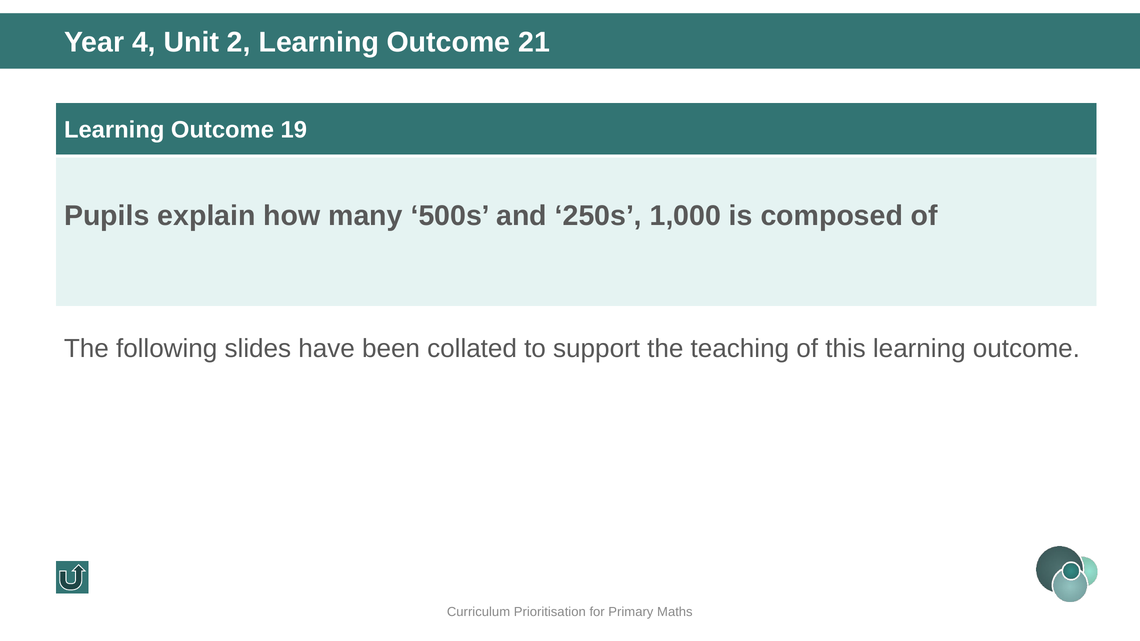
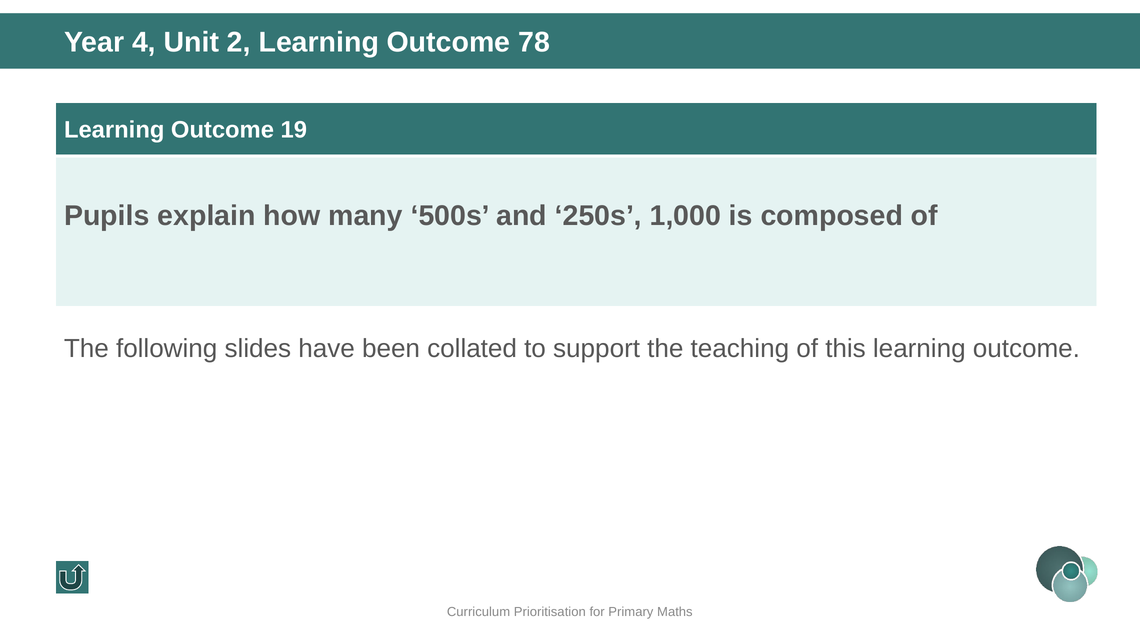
21: 21 -> 78
